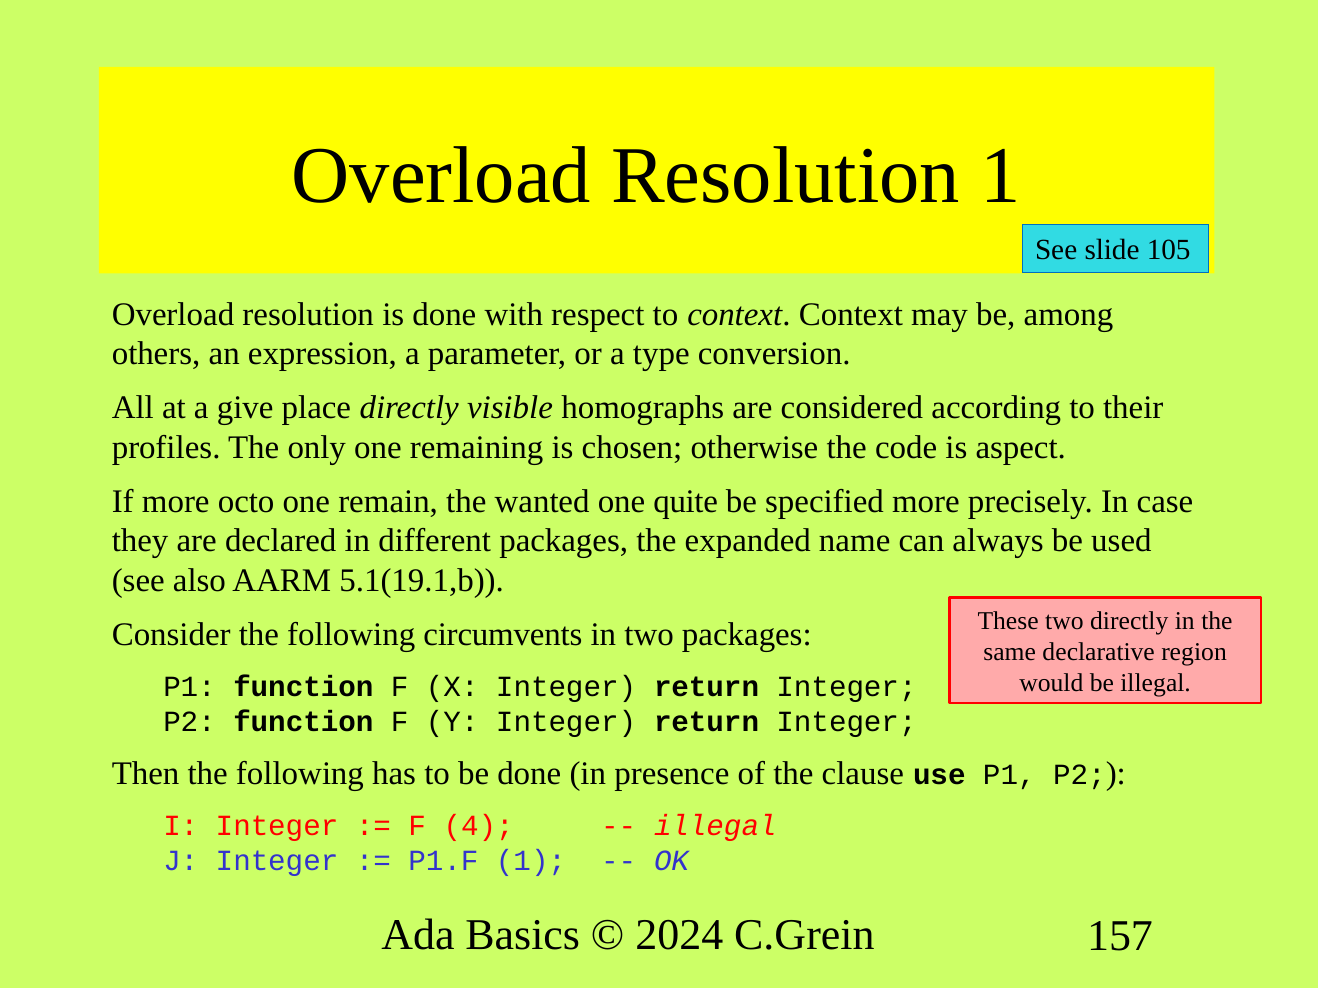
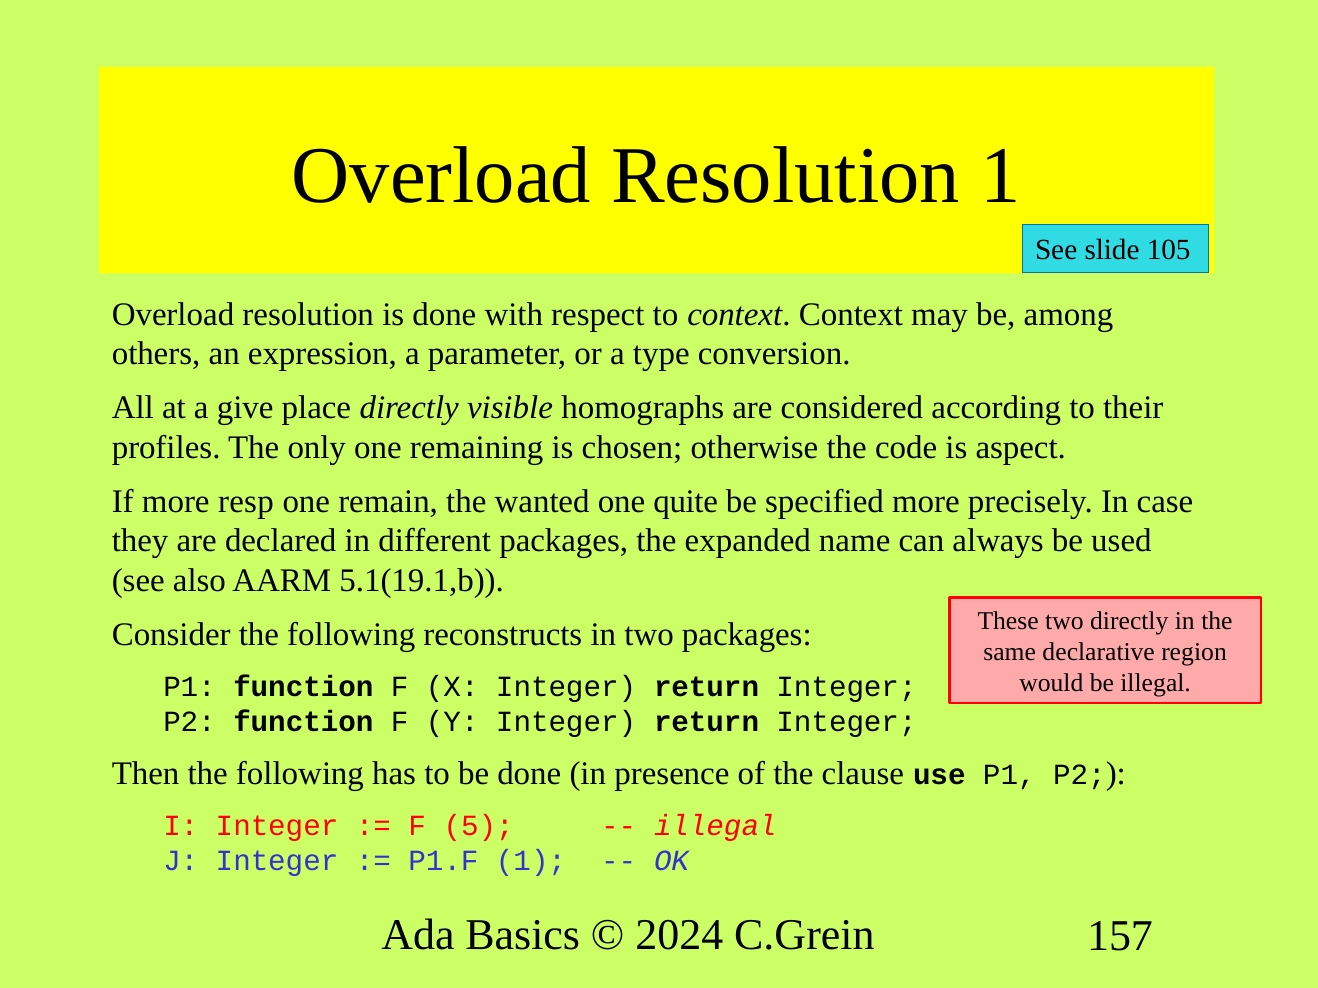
octo: octo -> resp
circumvents: circumvents -> reconstructs
4: 4 -> 5
